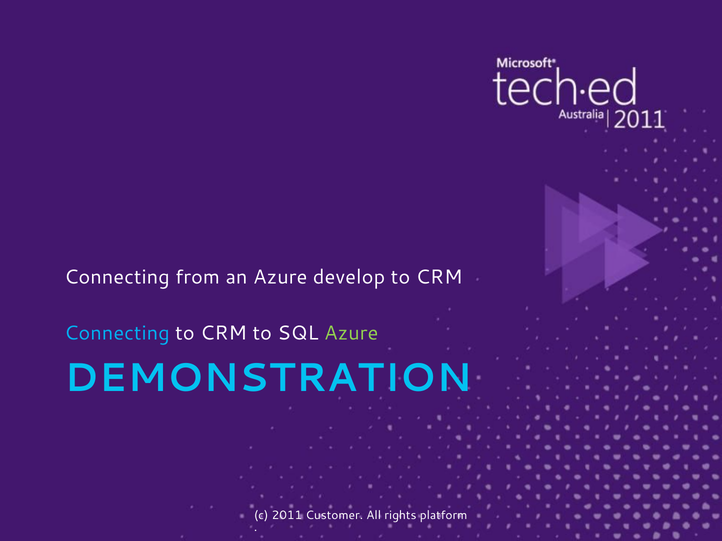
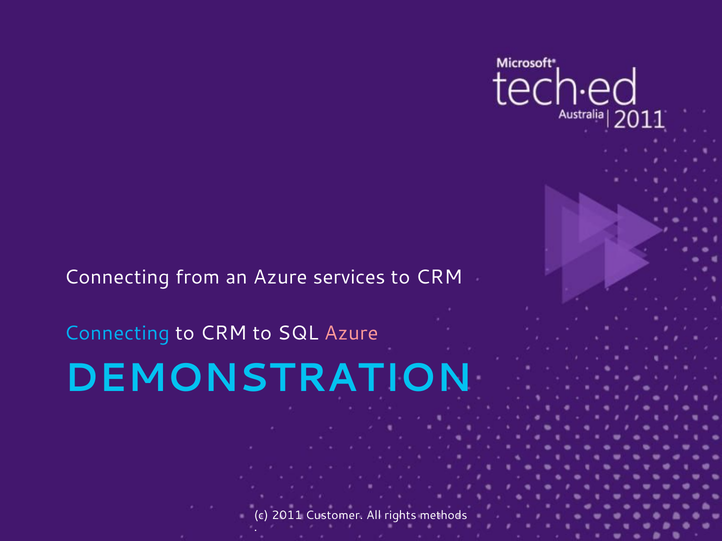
develop: develop -> services
Azure at (351, 334) colour: light green -> pink
platform: platform -> methods
